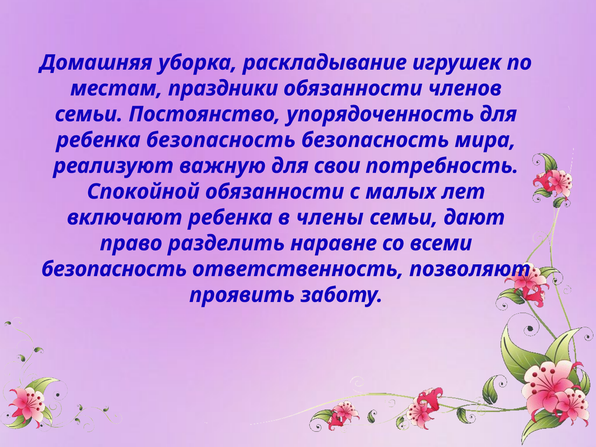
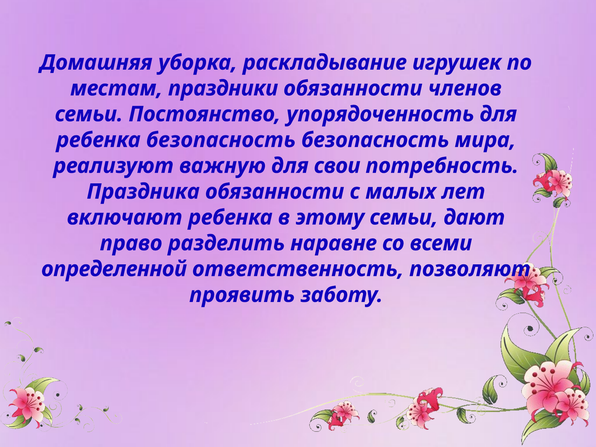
Спокойной: Спокойной -> Праздника
члены: члены -> этому
безопасность at (114, 269): безопасность -> определенной
